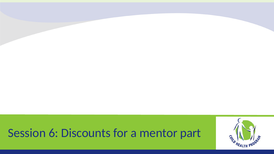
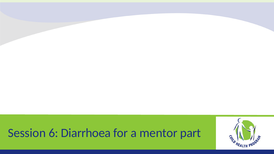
Discounts: Discounts -> Diarrhoea
